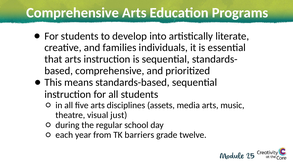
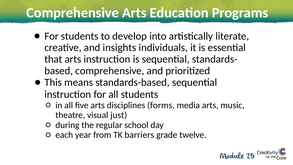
families: families -> insights
assets: assets -> forms
